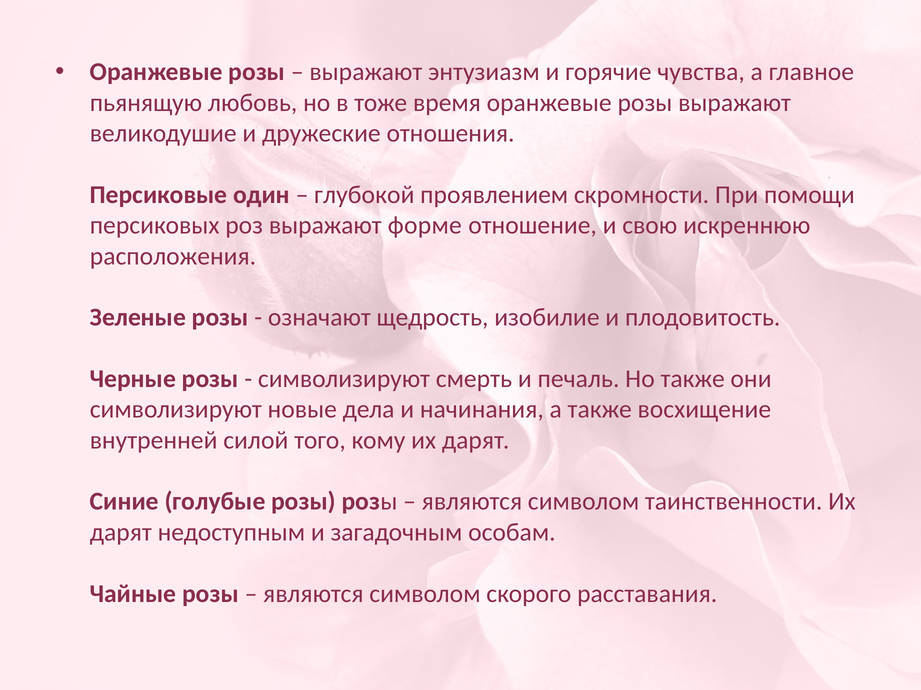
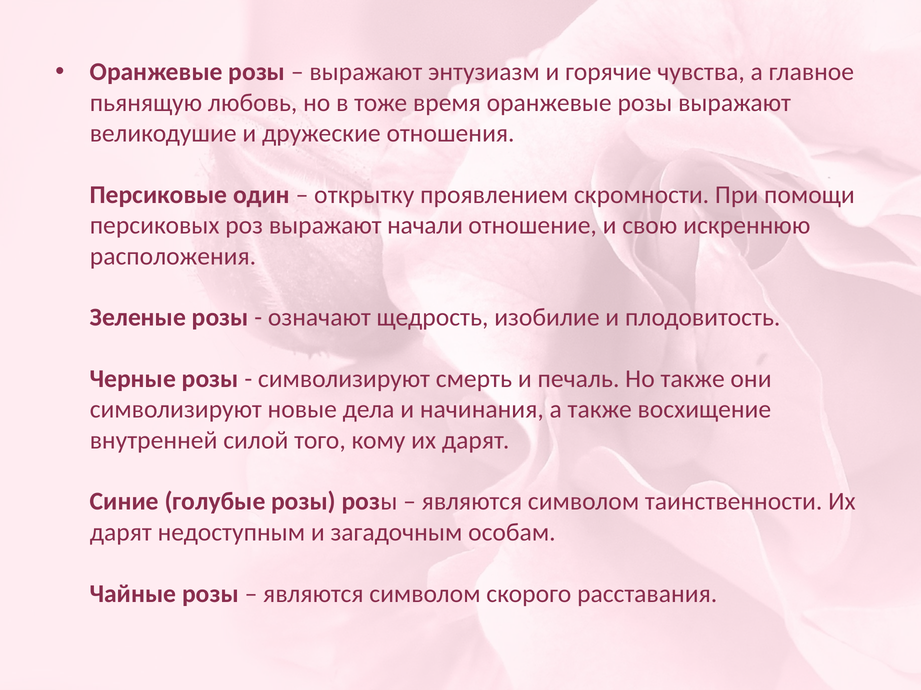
глубокой: глубокой -> открытку
форме: форме -> начали
